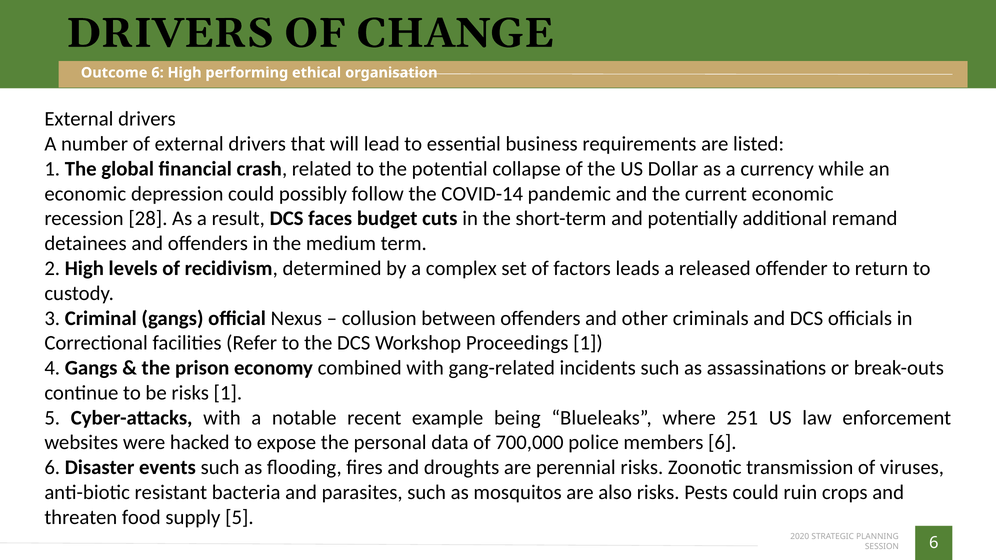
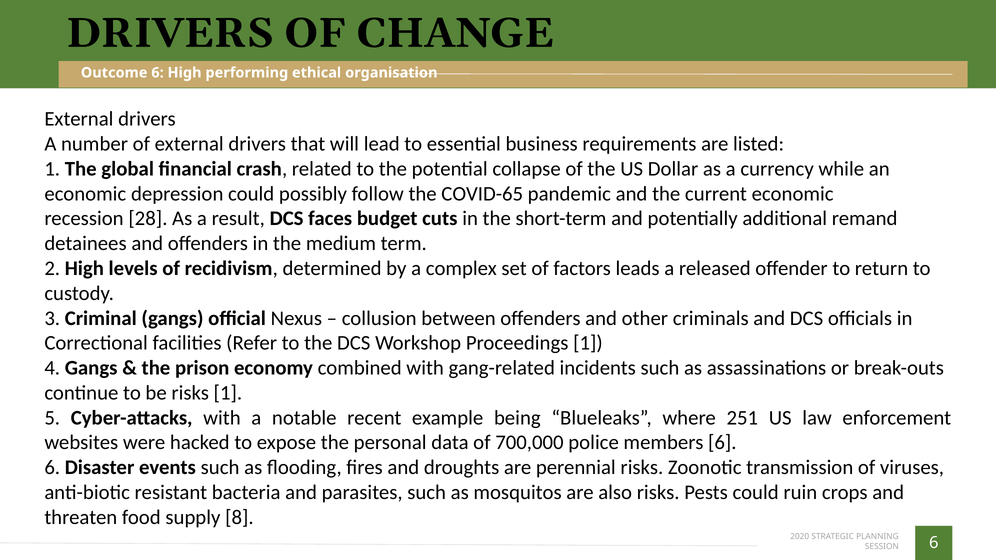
COVID-14: COVID-14 -> COVID-65
supply 5: 5 -> 8
